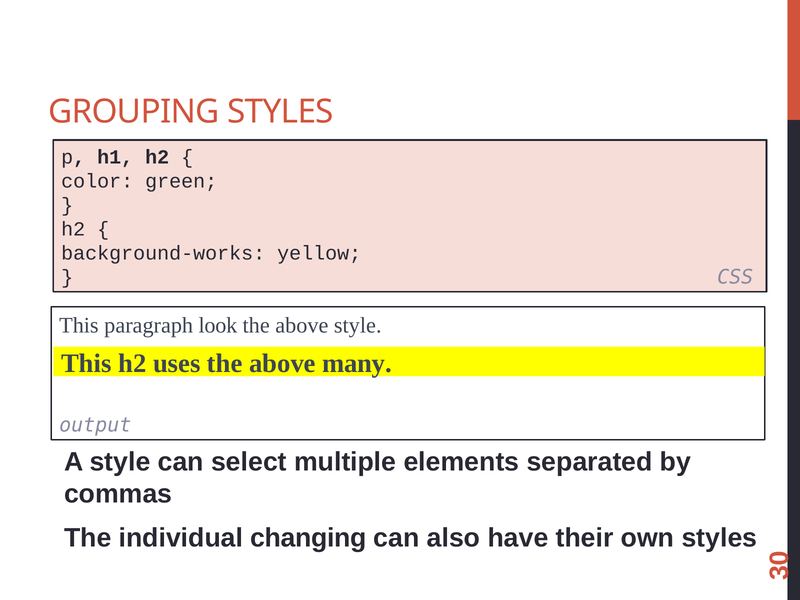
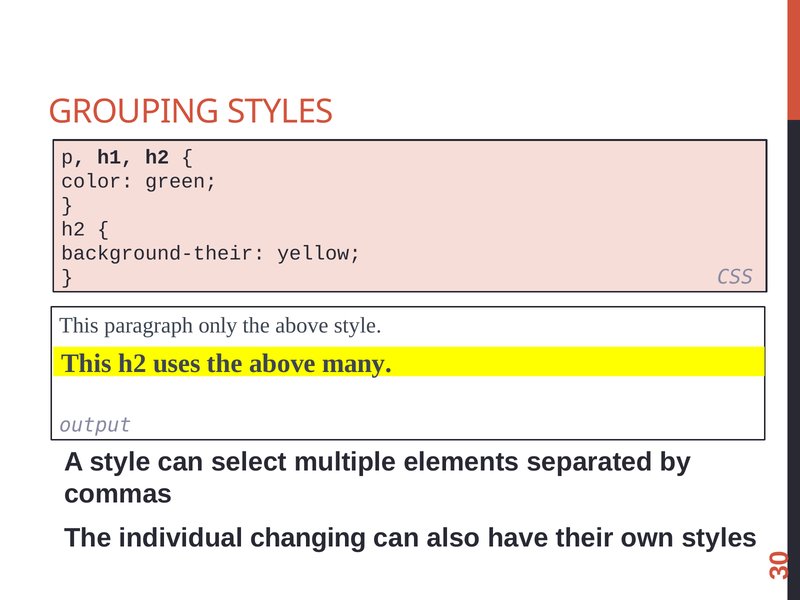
background-works: background-works -> background-their
look: look -> only
